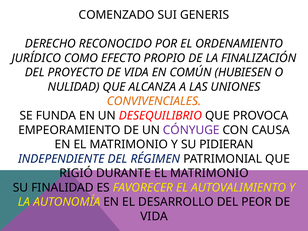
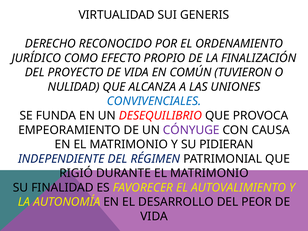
COMENZADO: COMENZADO -> VIRTUALIDAD
HUBIESEN: HUBIESEN -> TUVIERON
CONVIVENCIALES colour: orange -> blue
